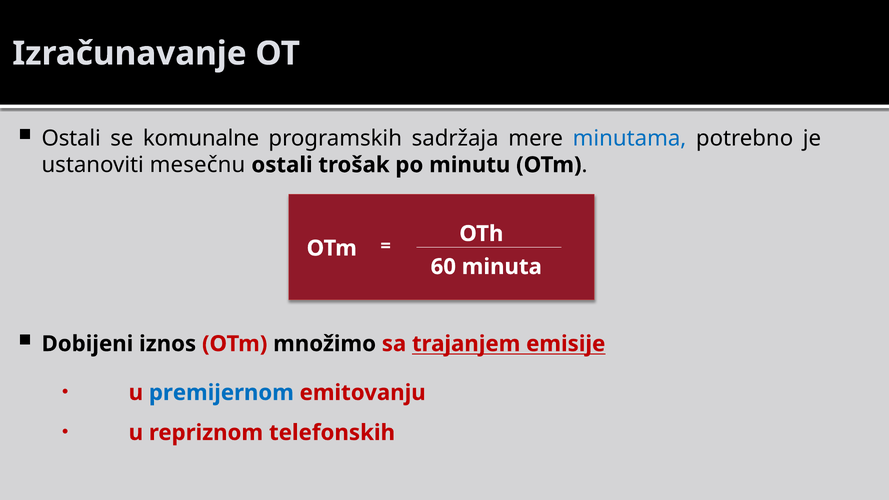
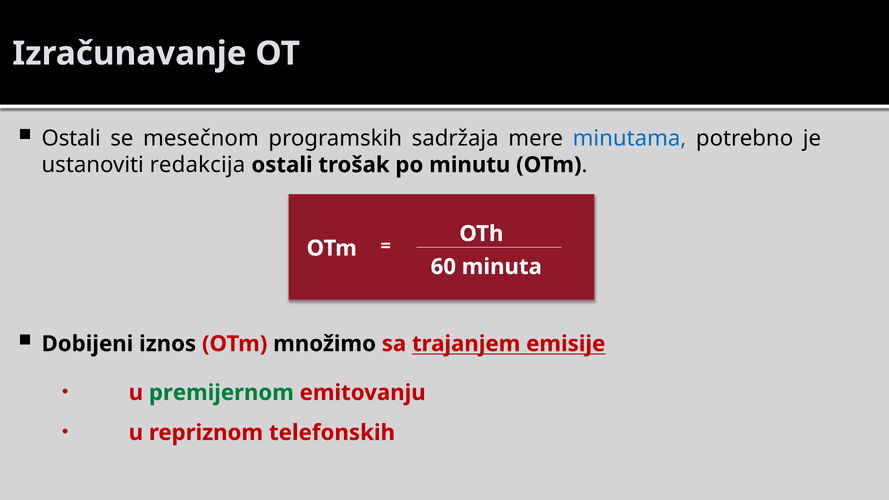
komunalne: komunalne -> mesečnom
mesečnu: mesečnu -> redakcija
premijernom colour: blue -> green
